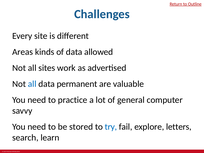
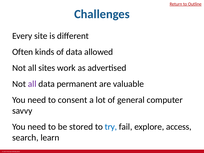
Areas: Areas -> Often
all at (32, 84) colour: blue -> purple
practice: practice -> consent
letters: letters -> access
